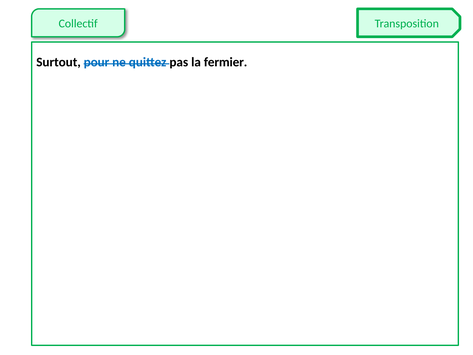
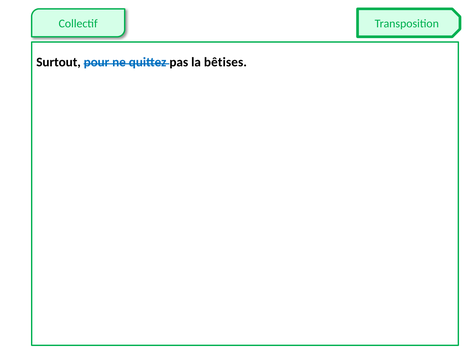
fermier: fermier -> bêtises
